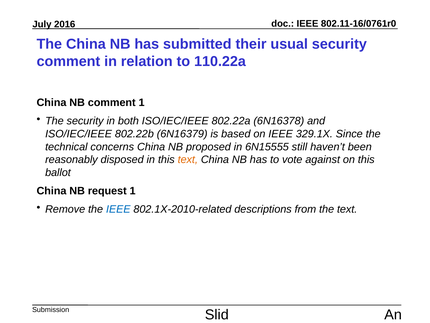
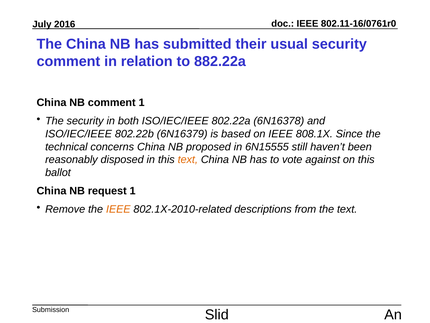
110.22a: 110.22a -> 882.22a
329.1X: 329.1X -> 808.1X
IEEE at (118, 209) colour: blue -> orange
